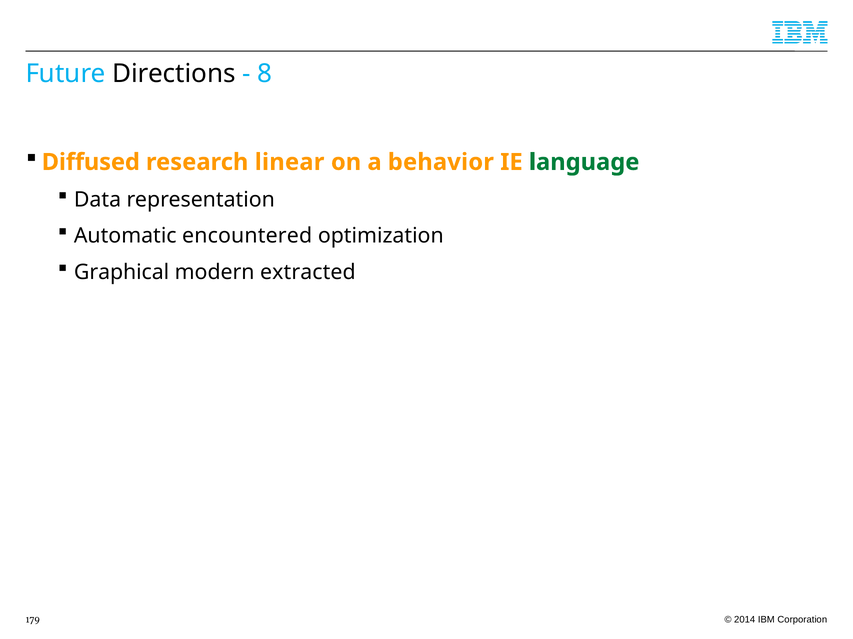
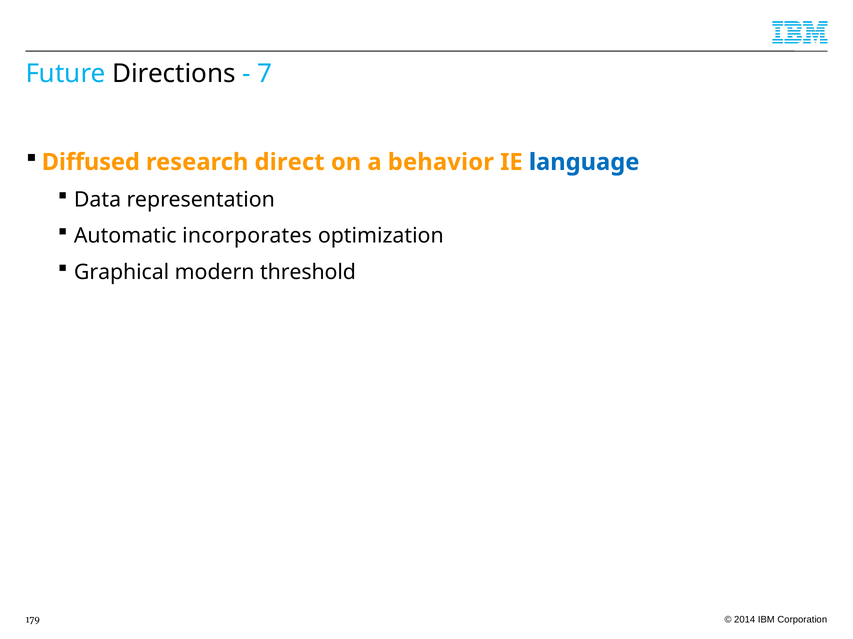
8: 8 -> 7
linear: linear -> direct
language colour: green -> blue
encountered: encountered -> incorporates
extracted: extracted -> threshold
